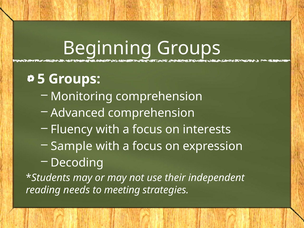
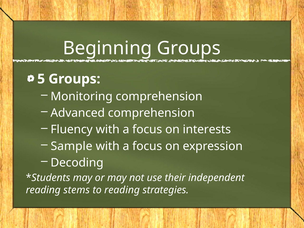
needs: needs -> stems
to meeting: meeting -> reading
